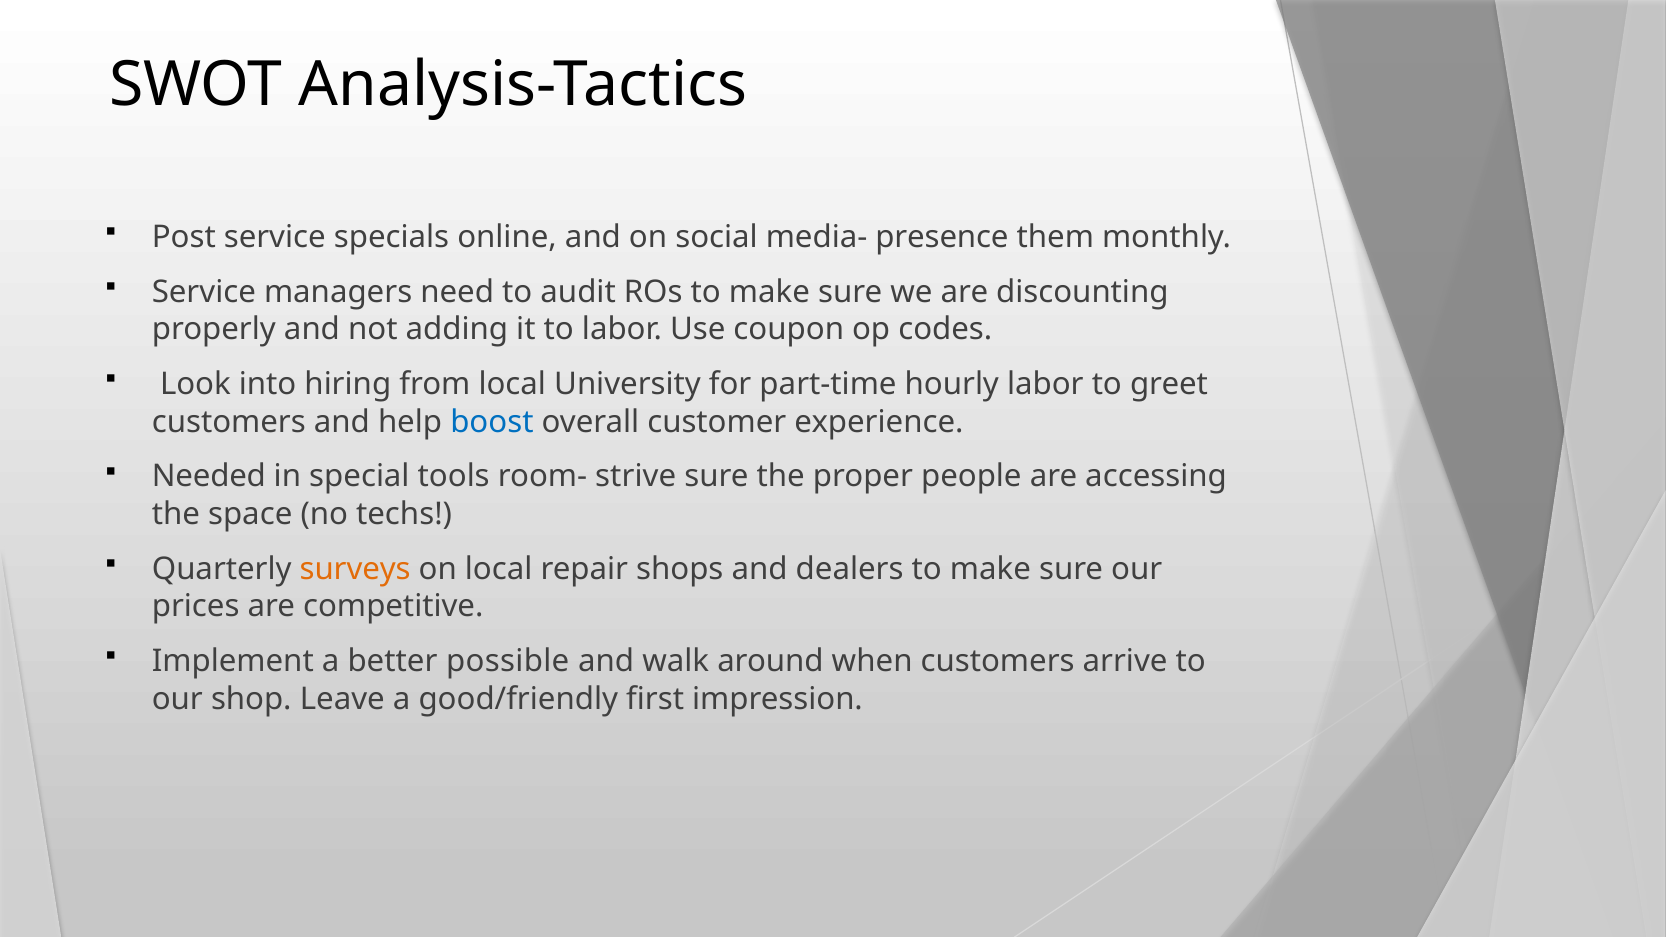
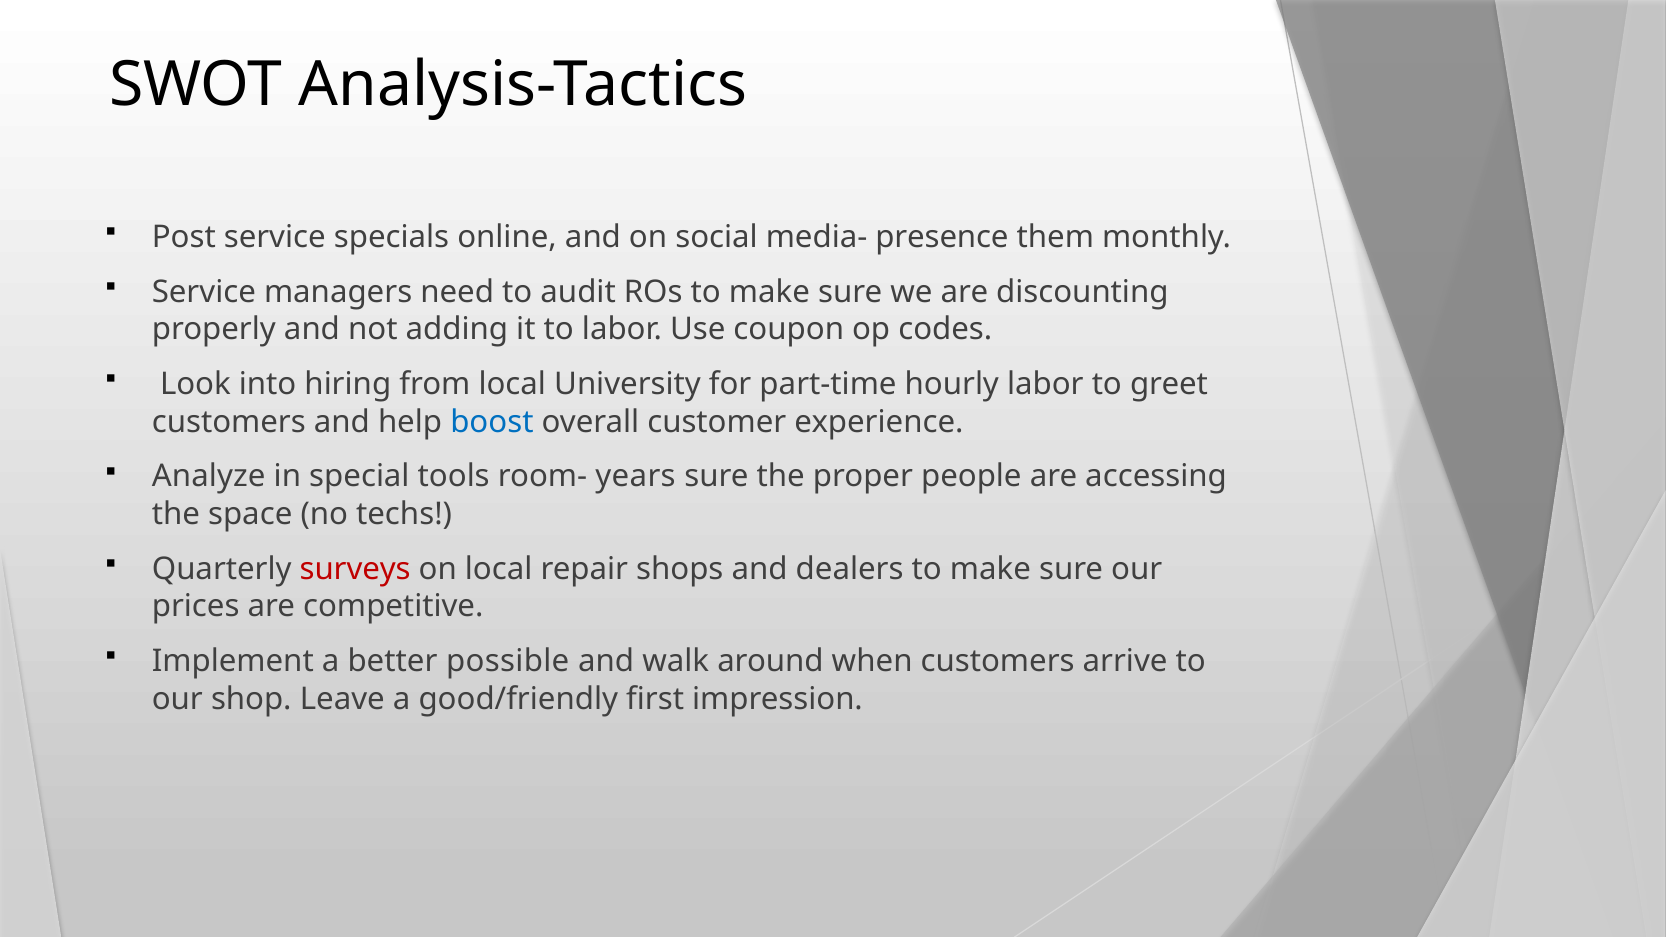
Needed: Needed -> Analyze
strive: strive -> years
surveys colour: orange -> red
